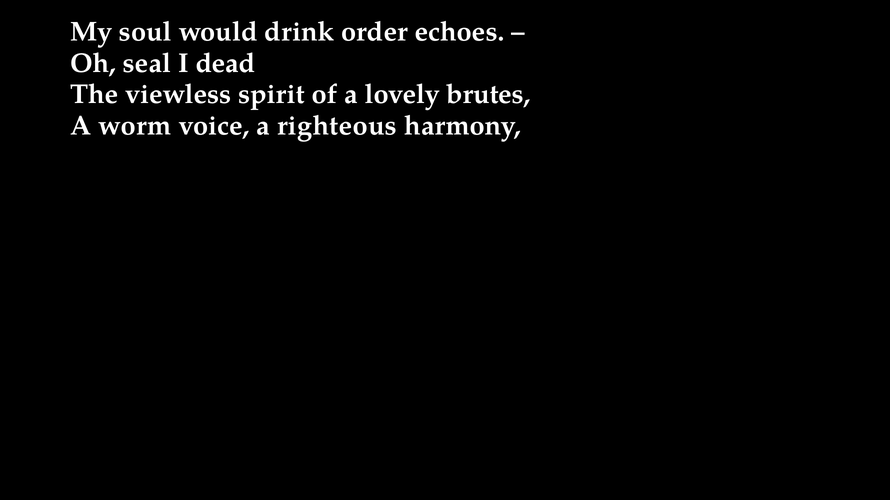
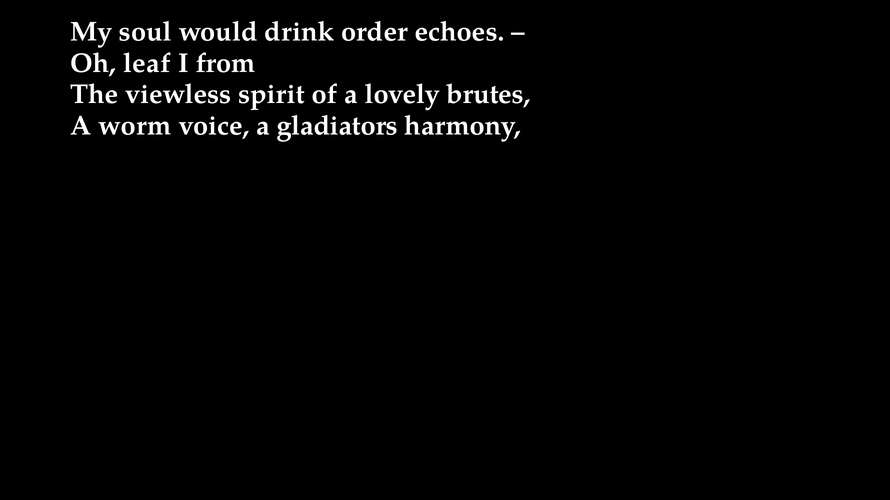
seal: seal -> leaf
dead: dead -> from
righteous: righteous -> gladiators
